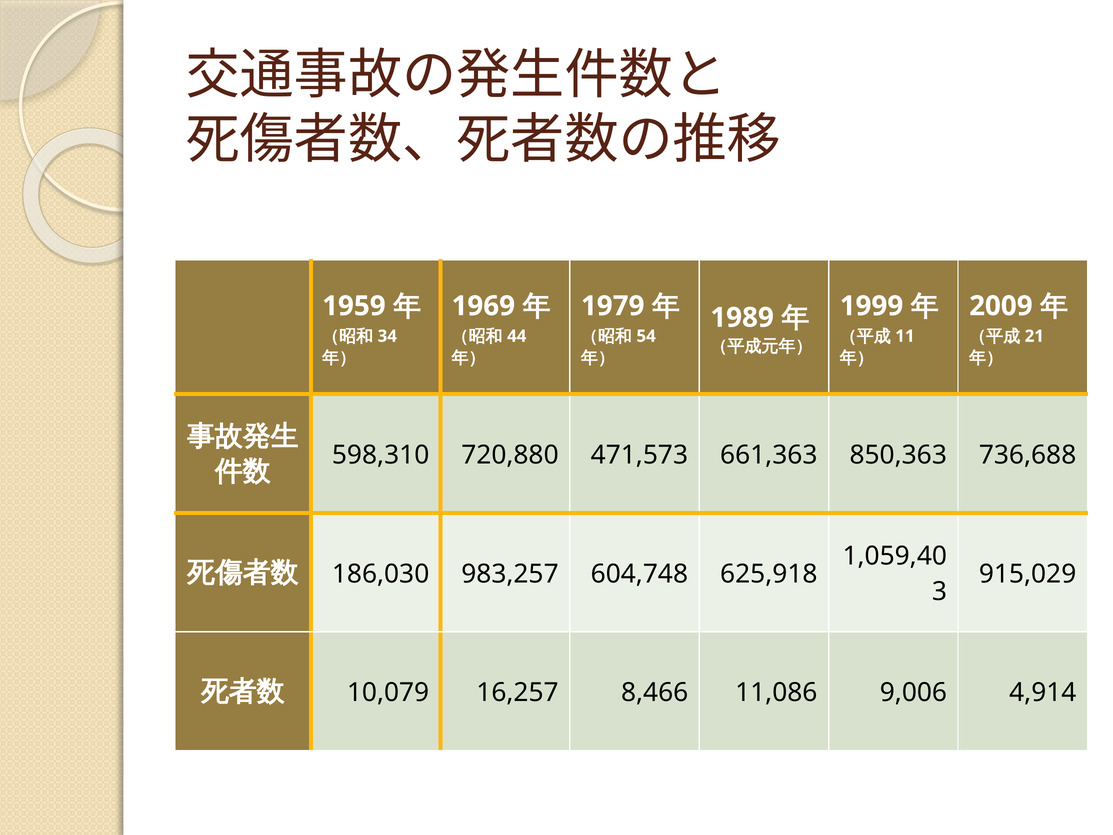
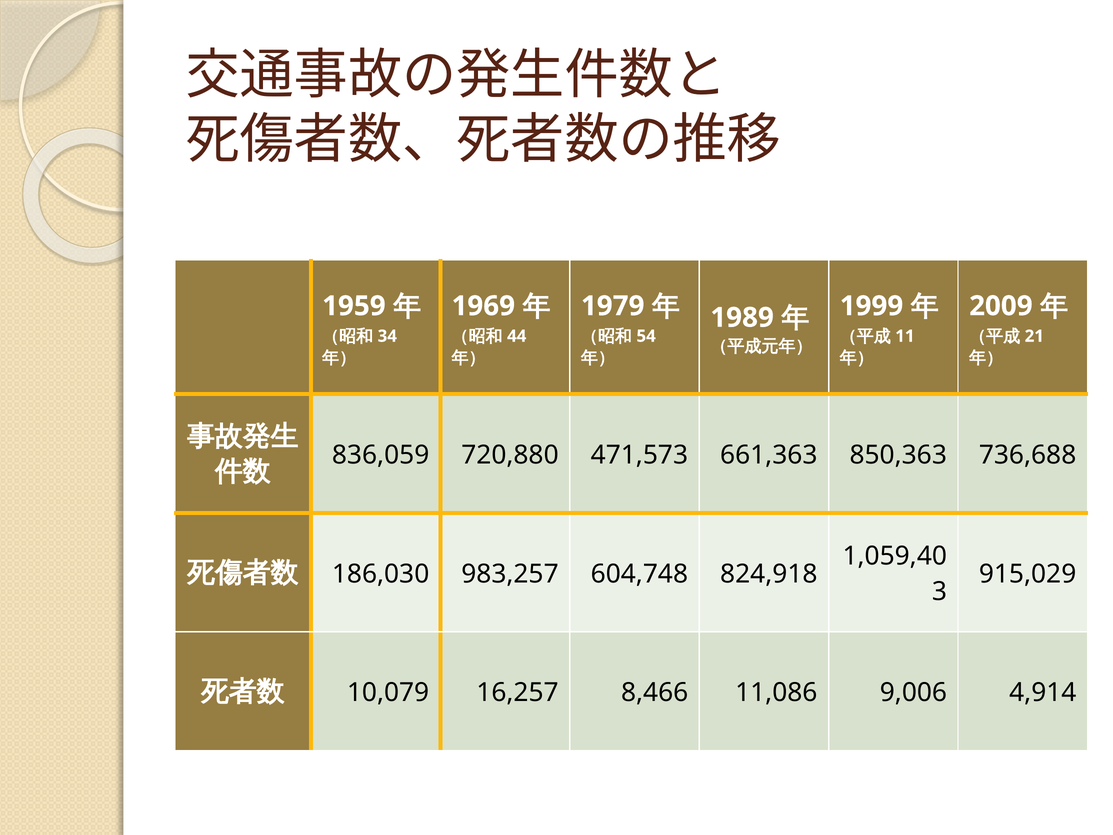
598,310: 598,310 -> 836,059
625,918: 625,918 -> 824,918
